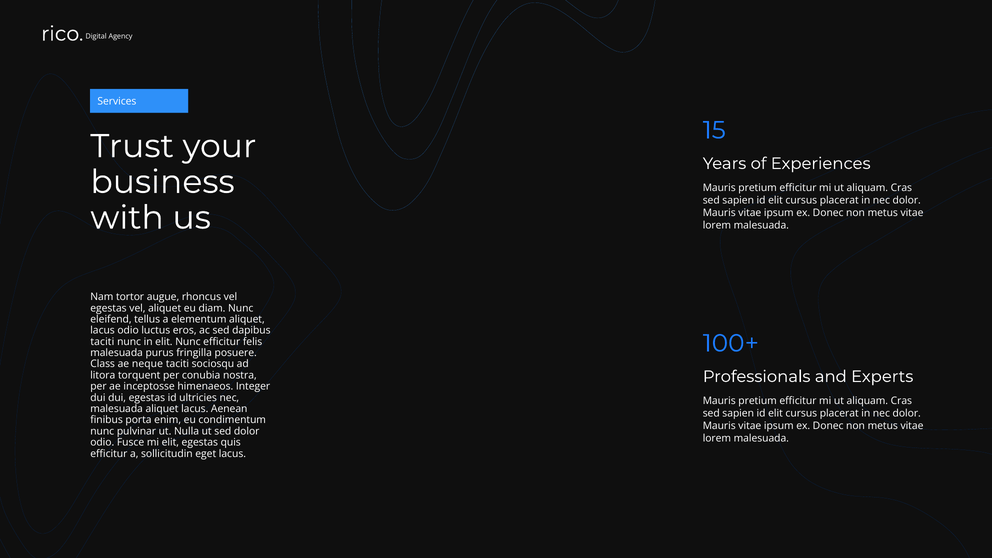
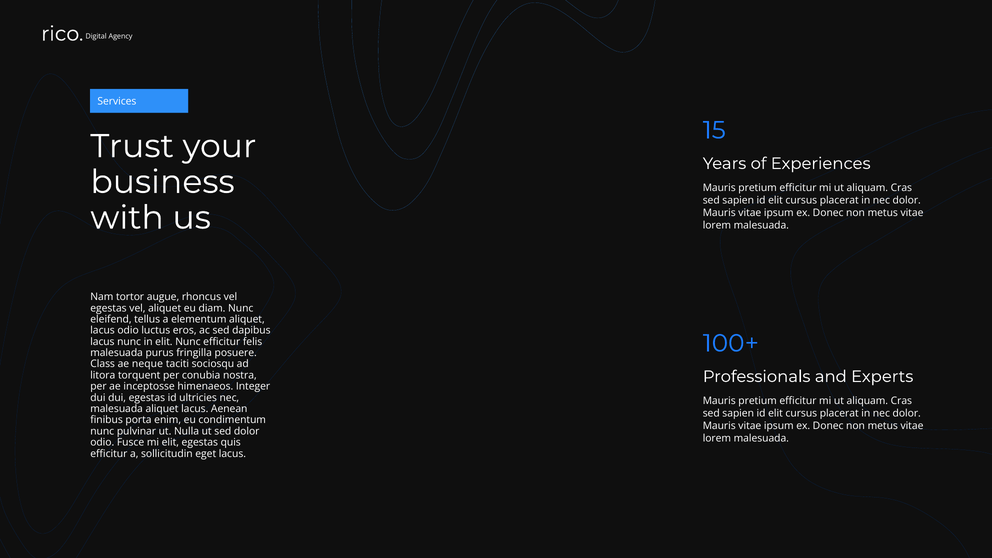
taciti at (102, 342): taciti -> lacus
